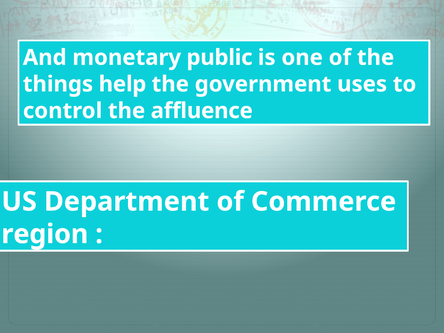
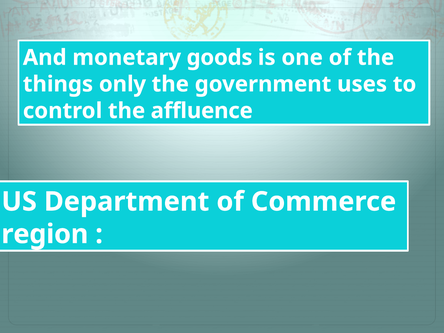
public: public -> goods
help: help -> only
